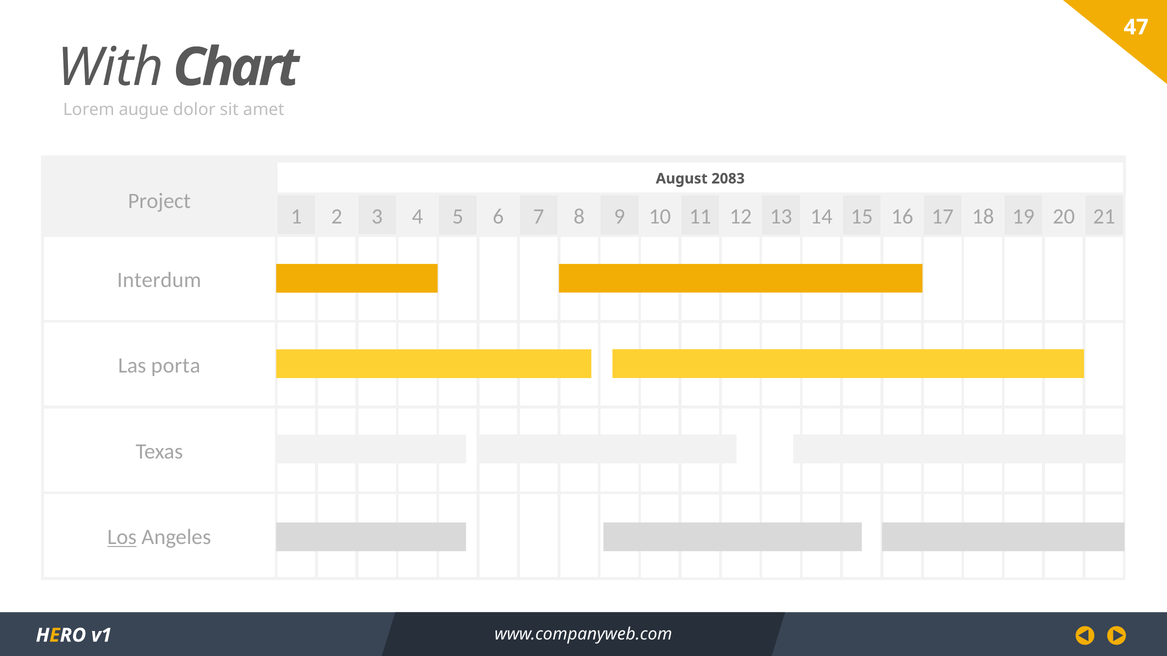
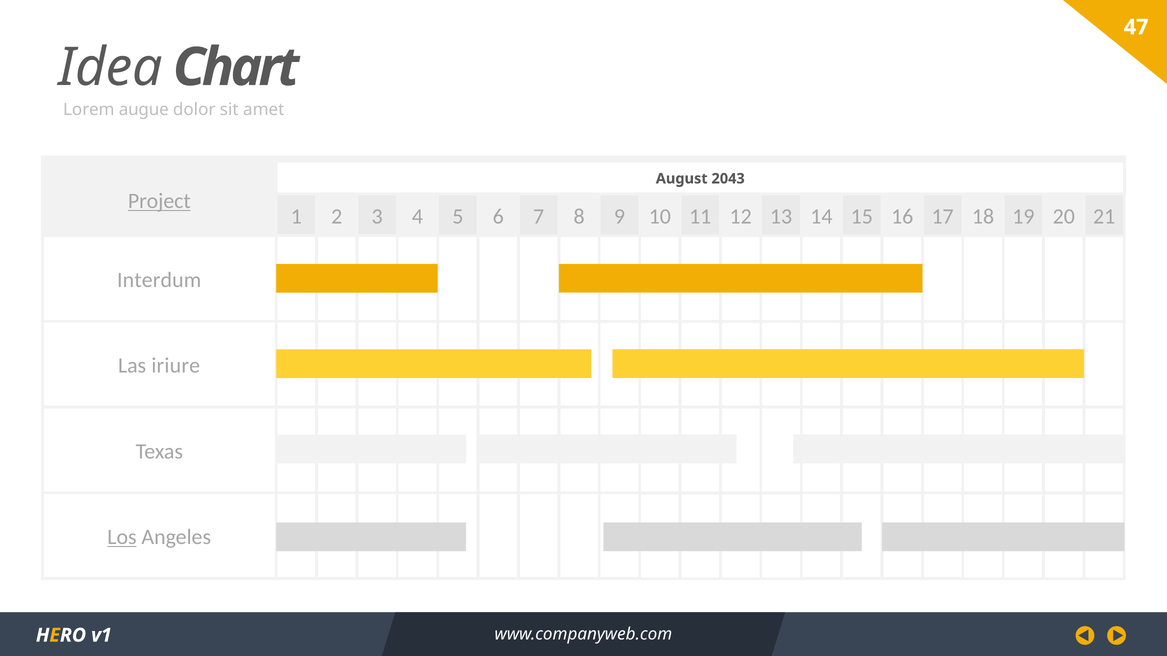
With: With -> Idea
2083: 2083 -> 2043
Project underline: none -> present
porta: porta -> iriure
